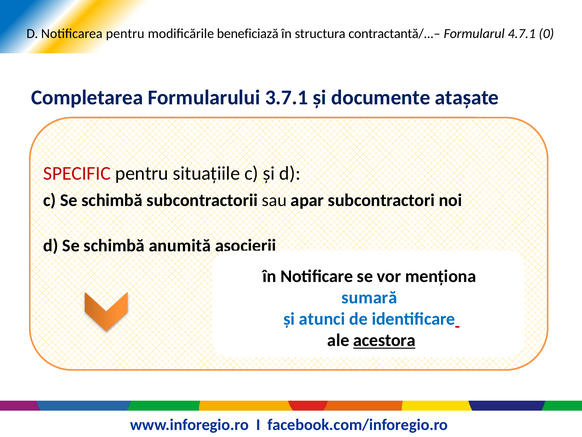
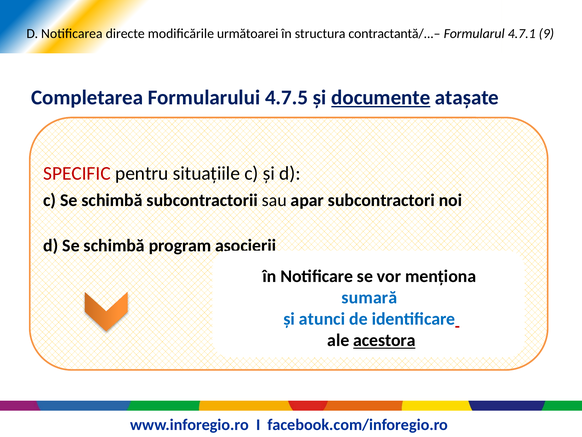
Notificarea pentru: pentru -> directe
beneficiază: beneficiază -> următoarei
0: 0 -> 9
3.7.1: 3.7.1 -> 4.7.5
documente underline: none -> present
anumită: anumită -> program
